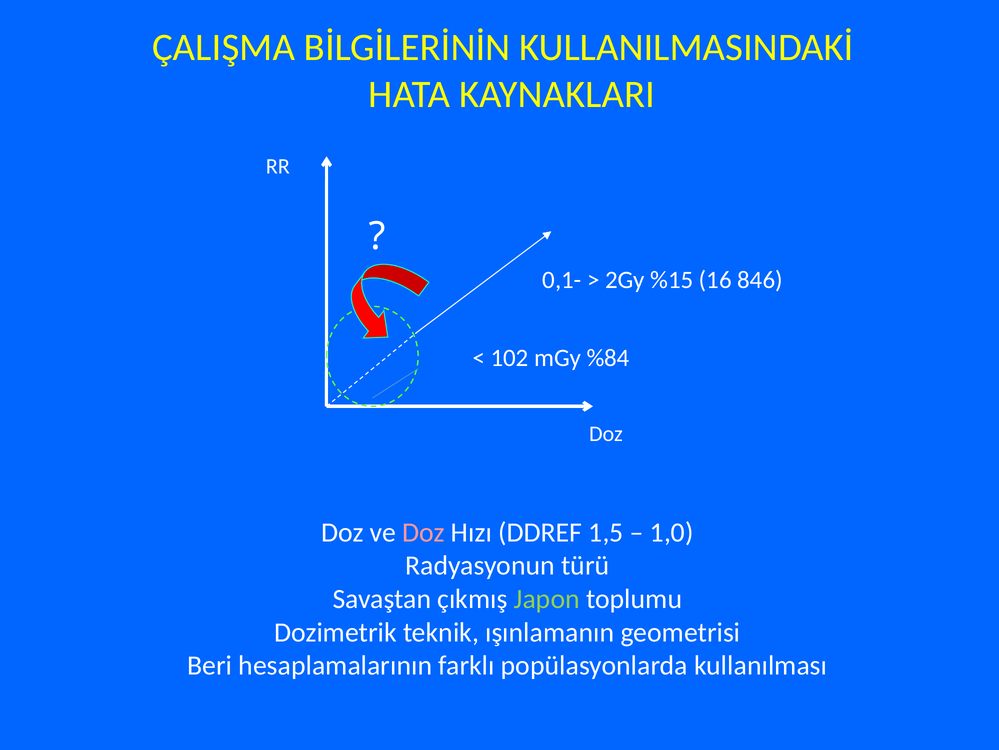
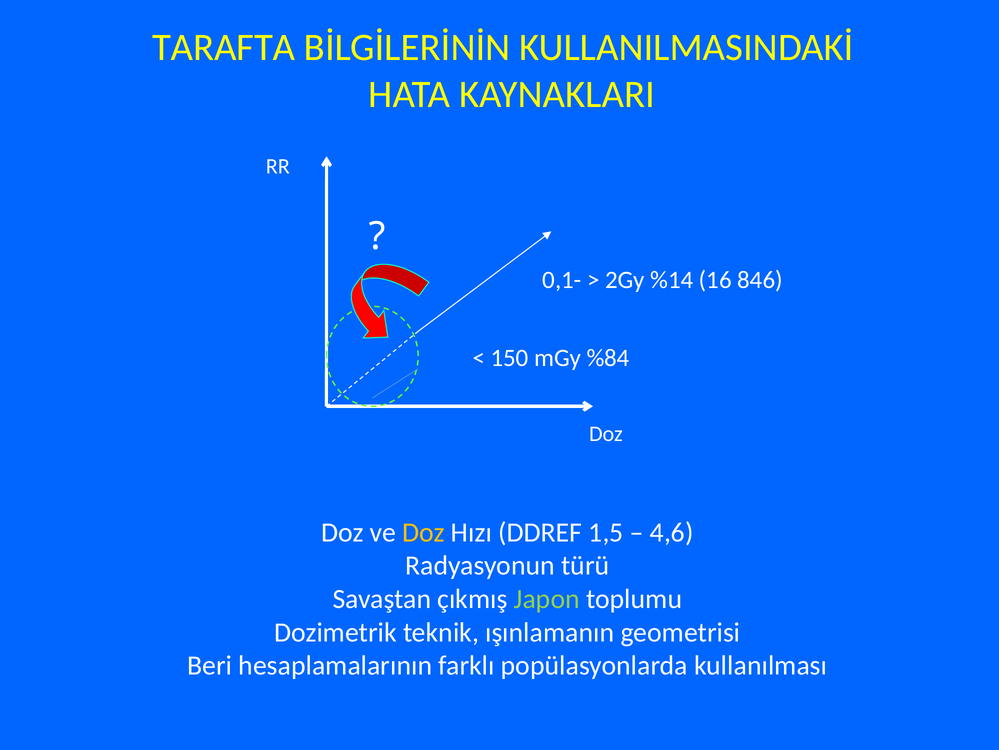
ÇALIŞMA: ÇALIŞMA -> TARAFTA
%15: %15 -> %14
102: 102 -> 150
Doz at (423, 532) colour: pink -> yellow
1,0: 1,0 -> 4,6
